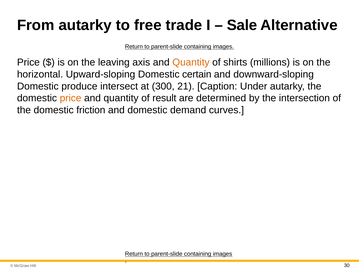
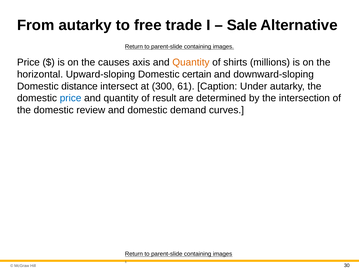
leaving: leaving -> causes
produce: produce -> distance
21: 21 -> 61
price at (71, 98) colour: orange -> blue
friction: friction -> review
